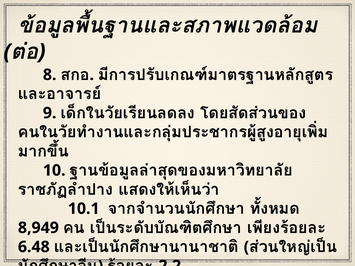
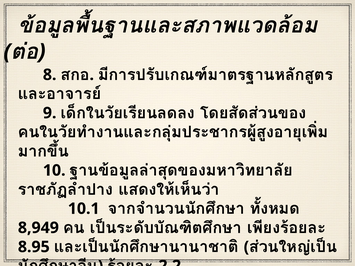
6.48: 6.48 -> 8.95
